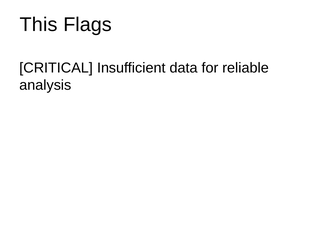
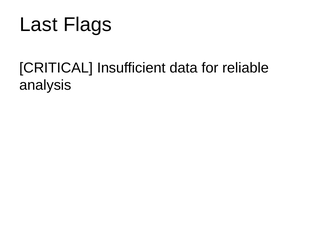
This: This -> Last
